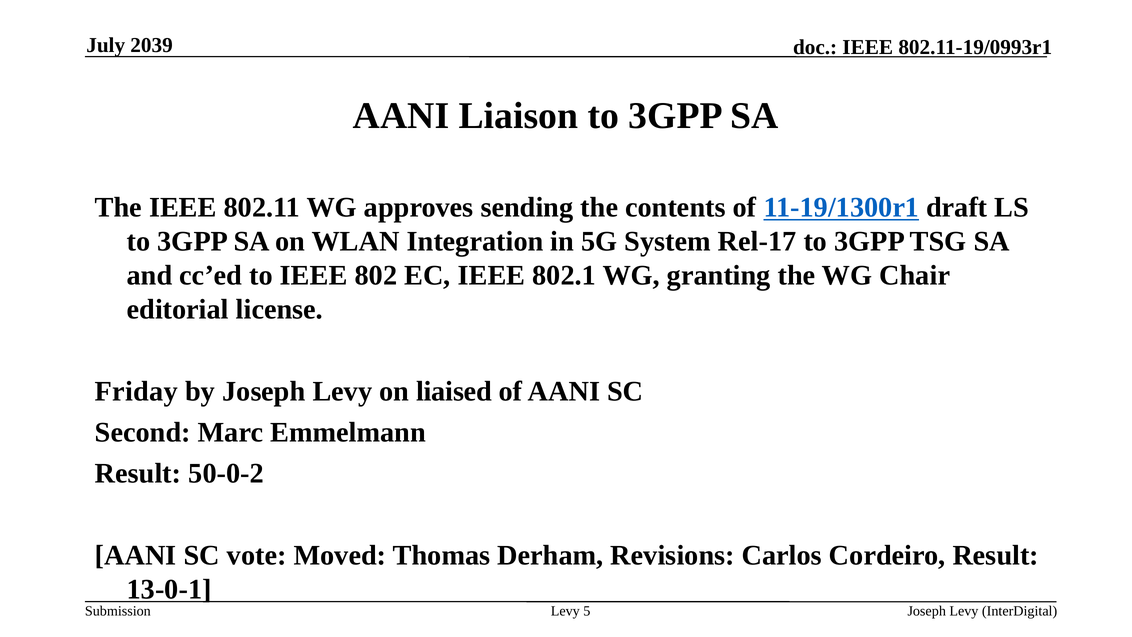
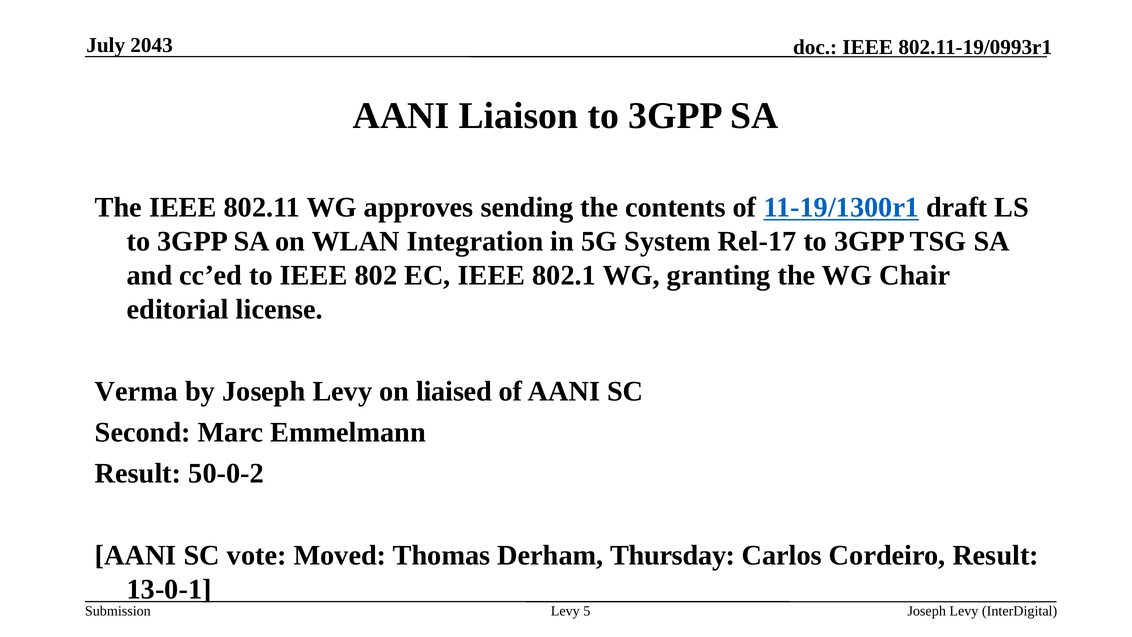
2039: 2039 -> 2043
Friday: Friday -> Verma
Revisions: Revisions -> Thursday
